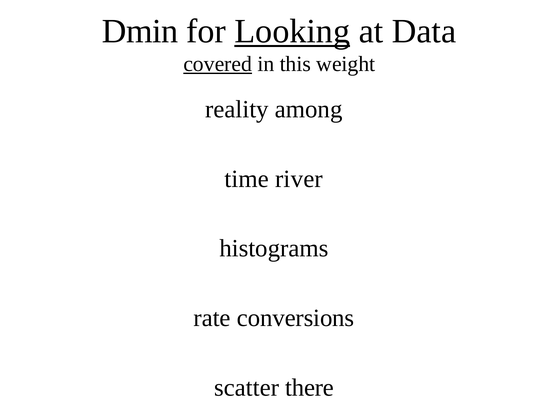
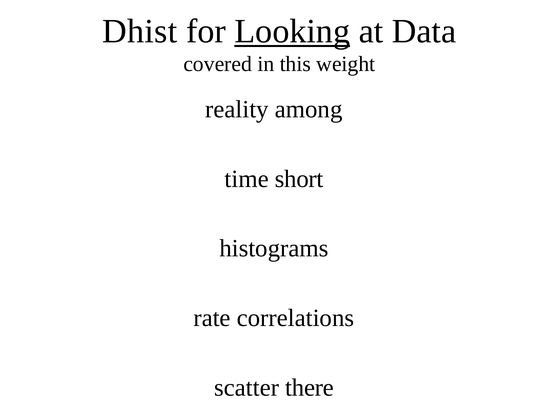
Dmin: Dmin -> Dhist
covered underline: present -> none
river: river -> short
conversions: conversions -> correlations
